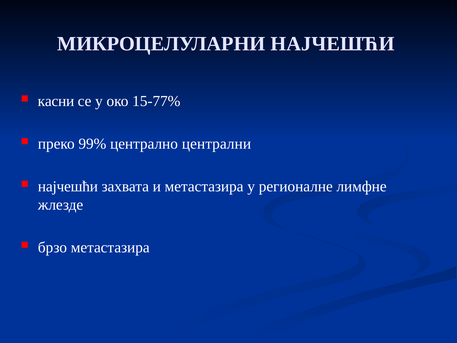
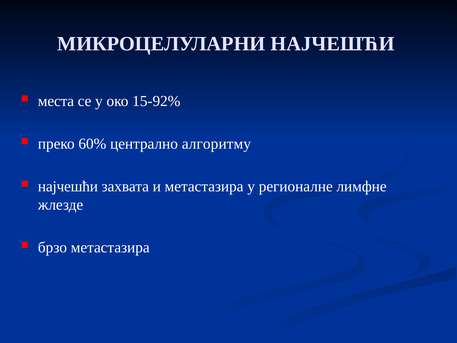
касни: касни -> места
15-77%: 15-77% -> 15-92%
99%: 99% -> 60%
централни: централни -> алгоритму
